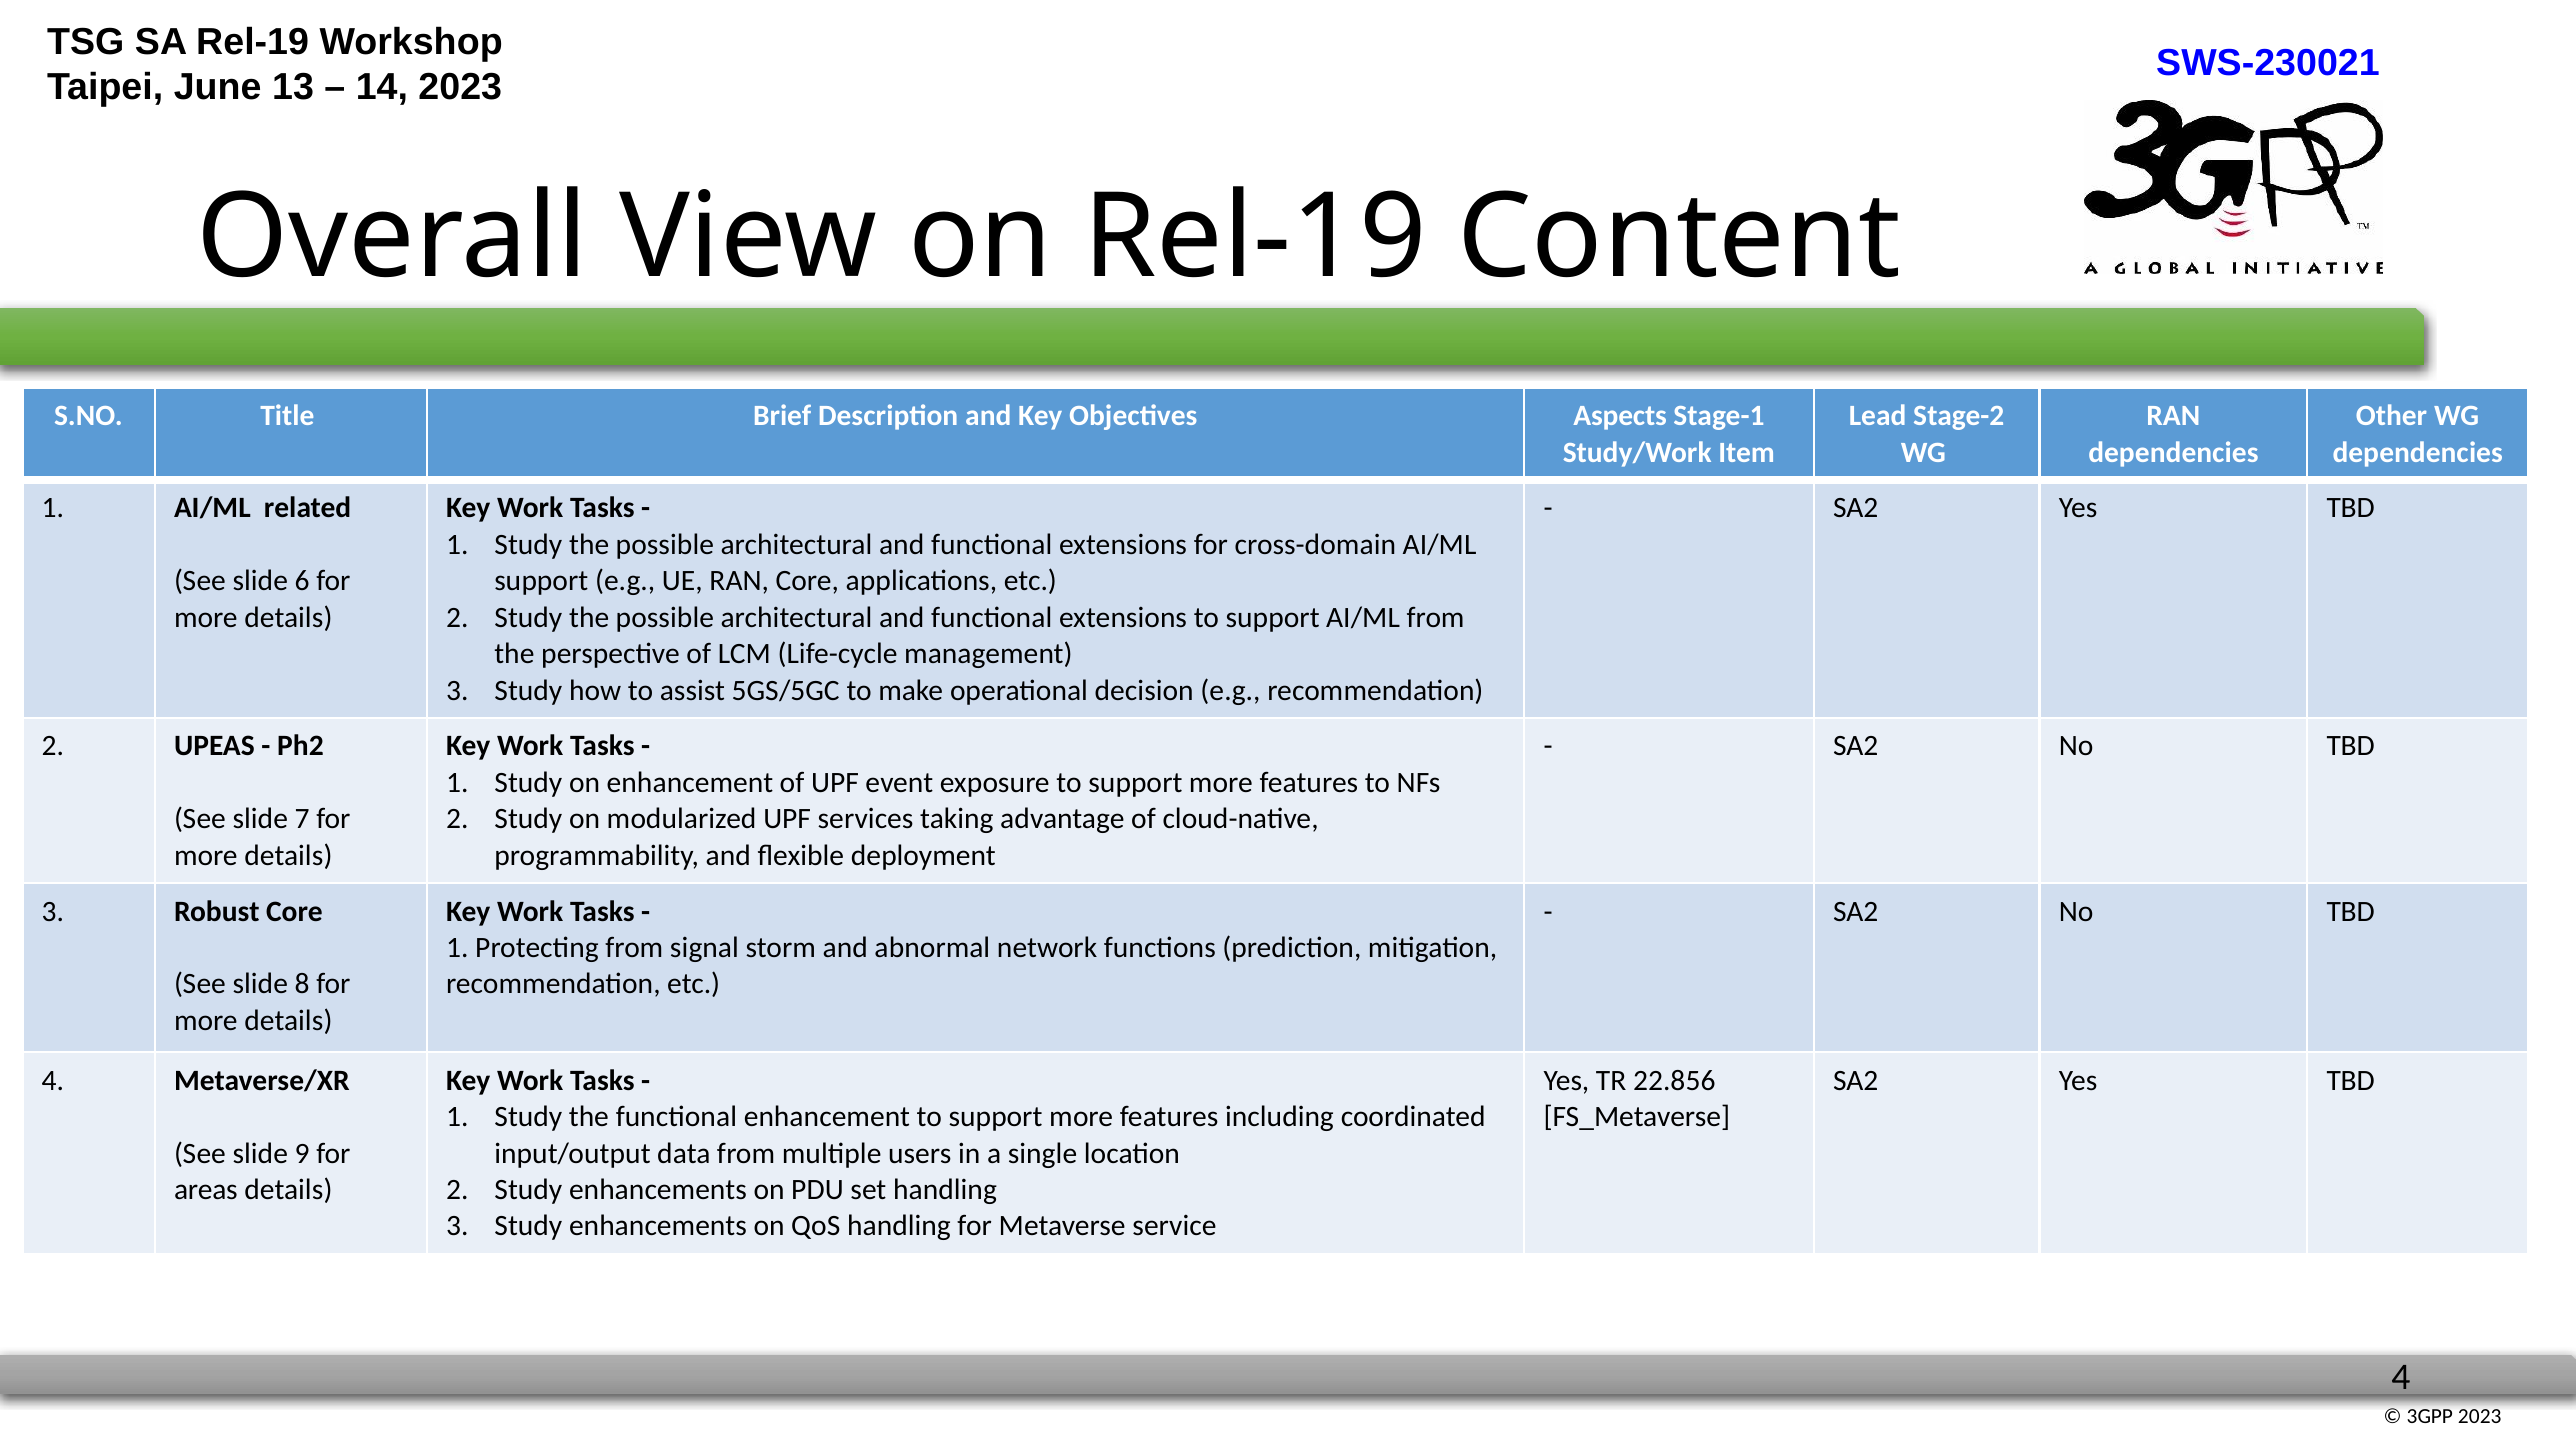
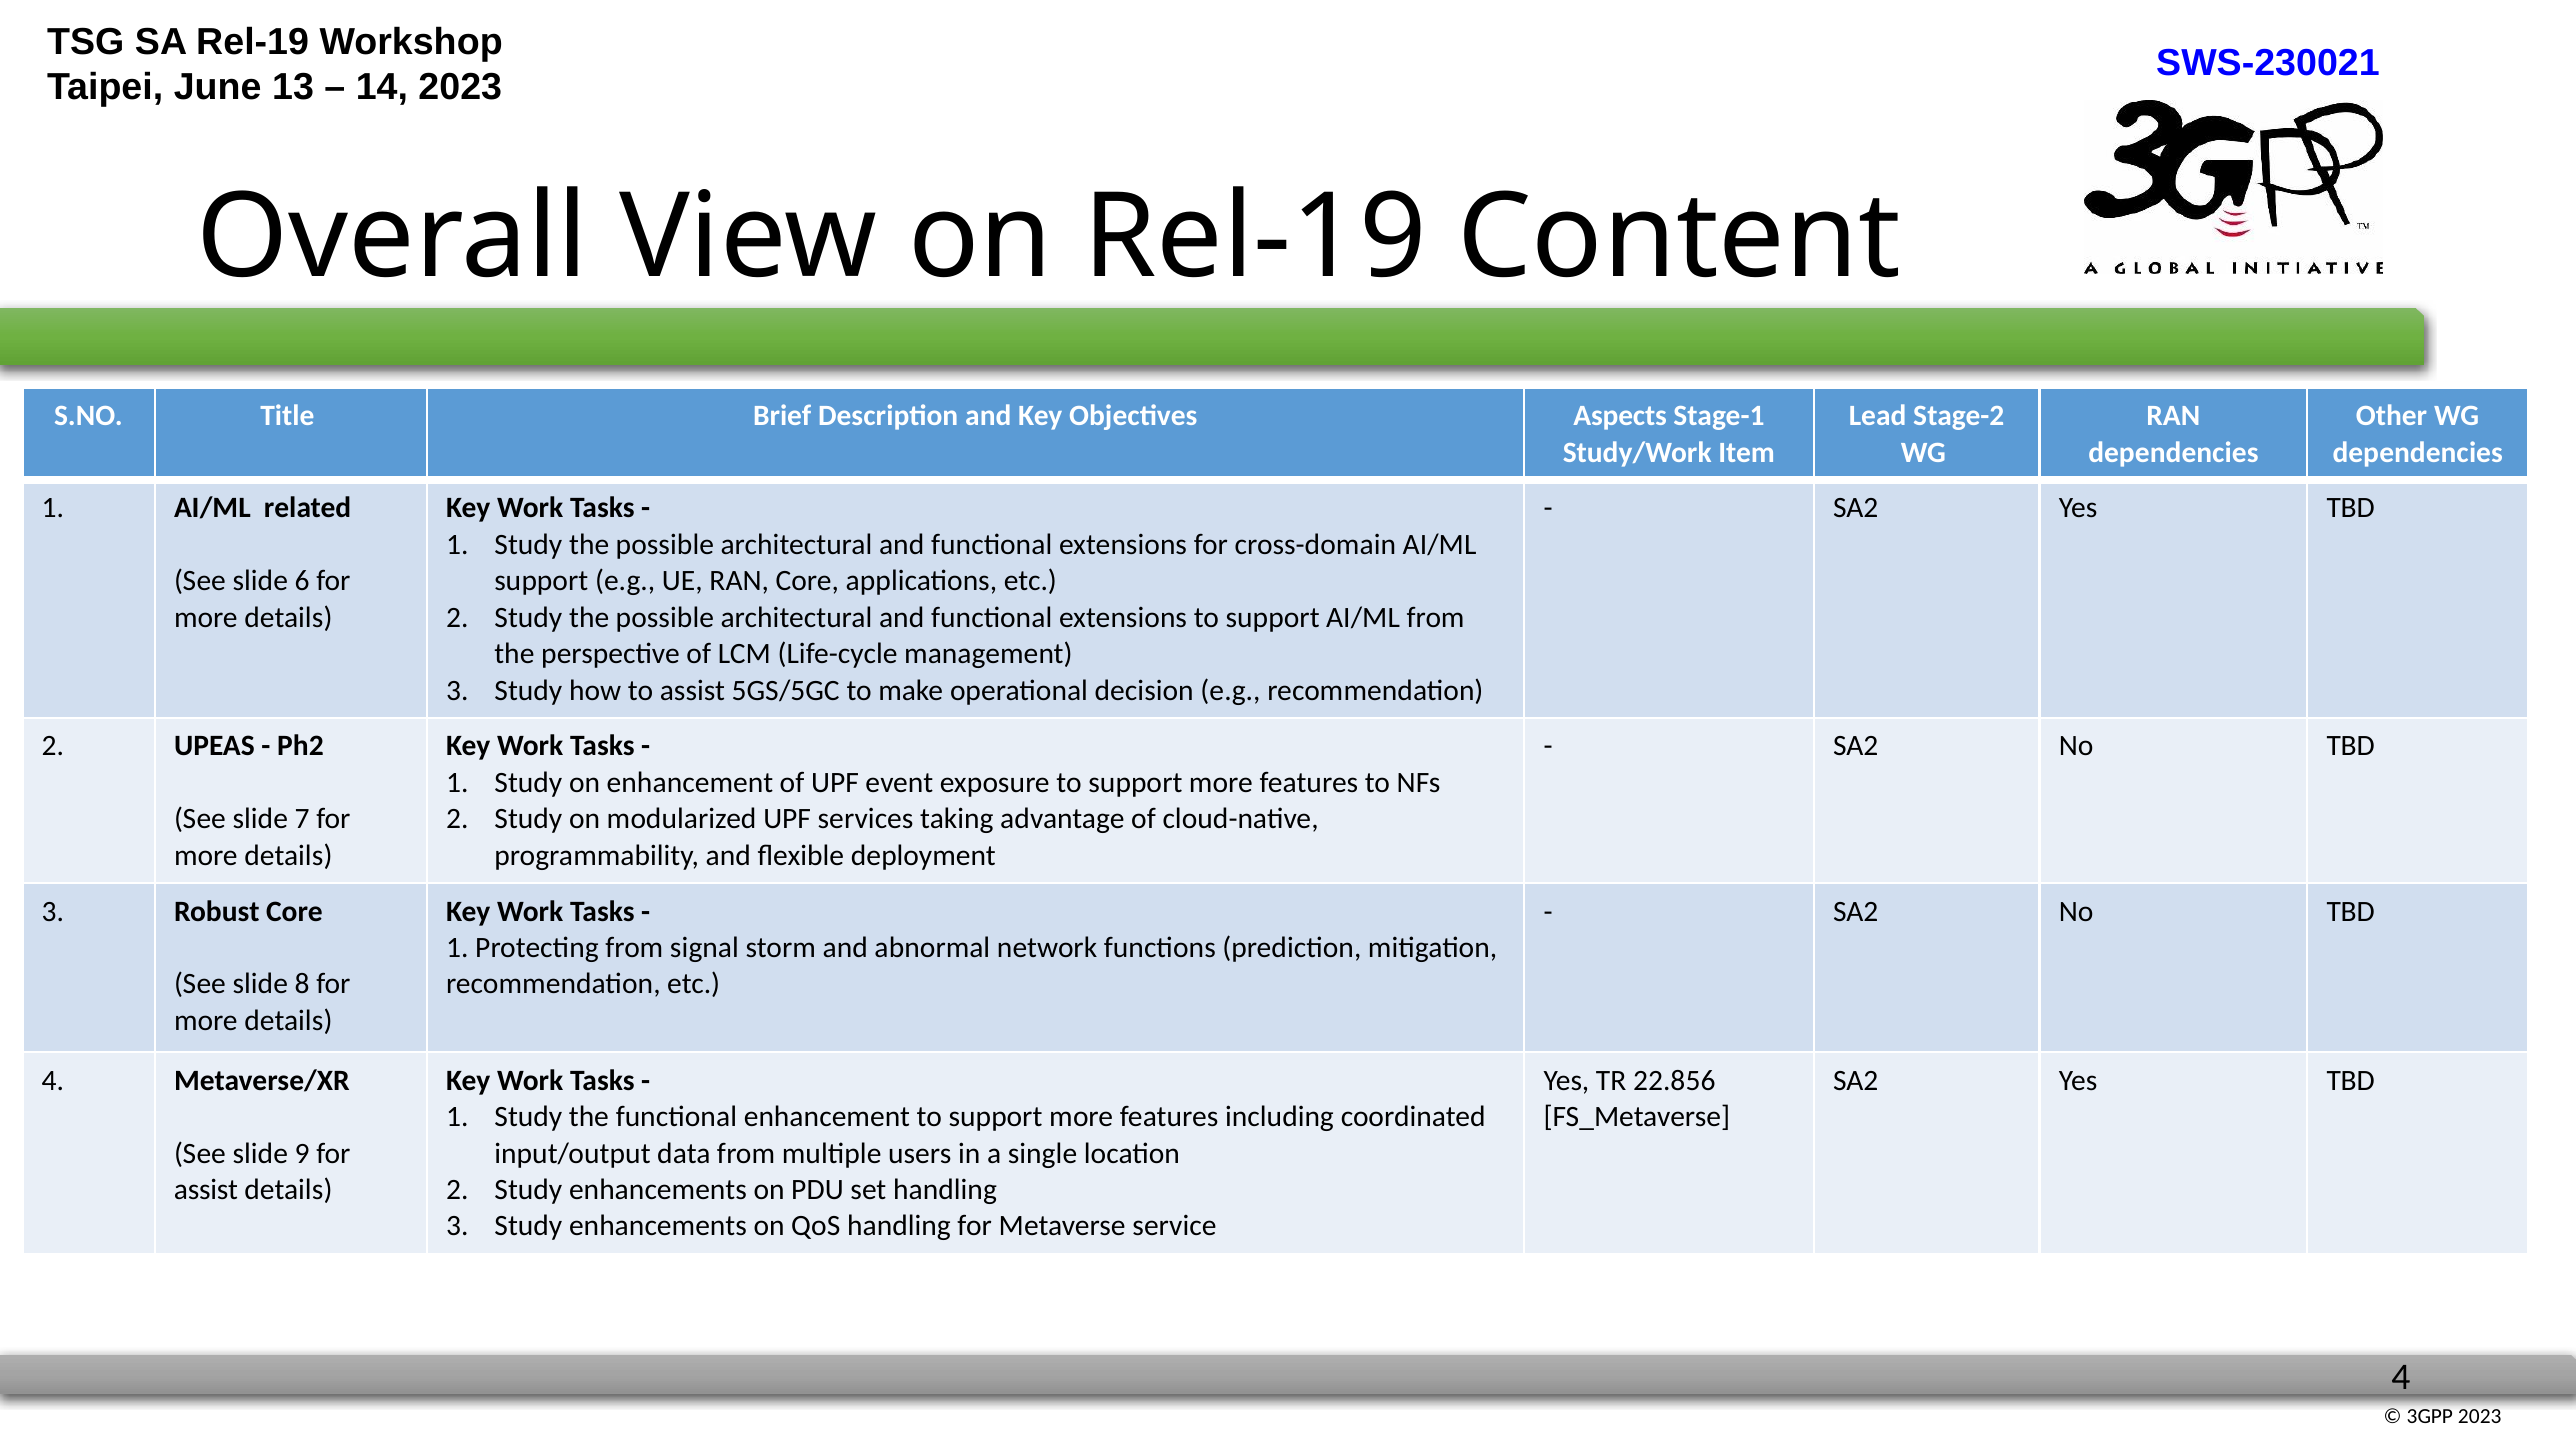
areas at (206, 1190): areas -> assist
